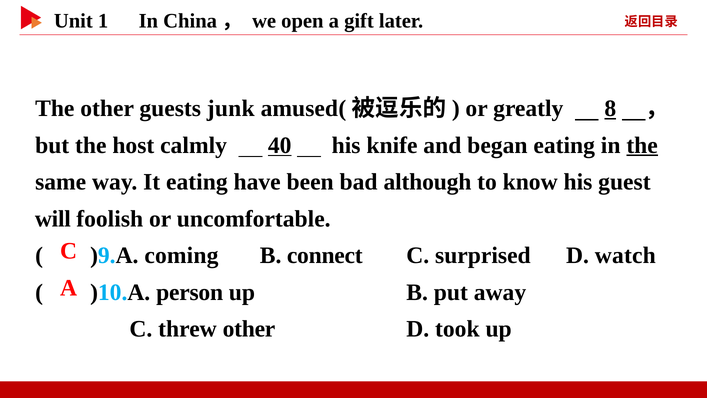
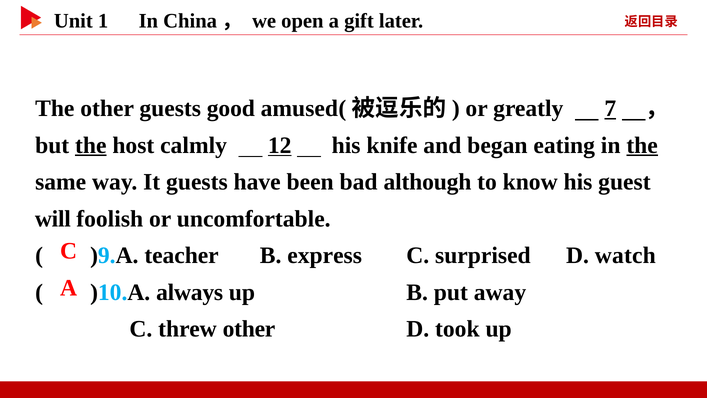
junk: junk -> good
8: 8 -> 7
the at (91, 145) underline: none -> present
40: 40 -> 12
It eating: eating -> guests
coming: coming -> teacher
connect: connect -> express
person: person -> always
